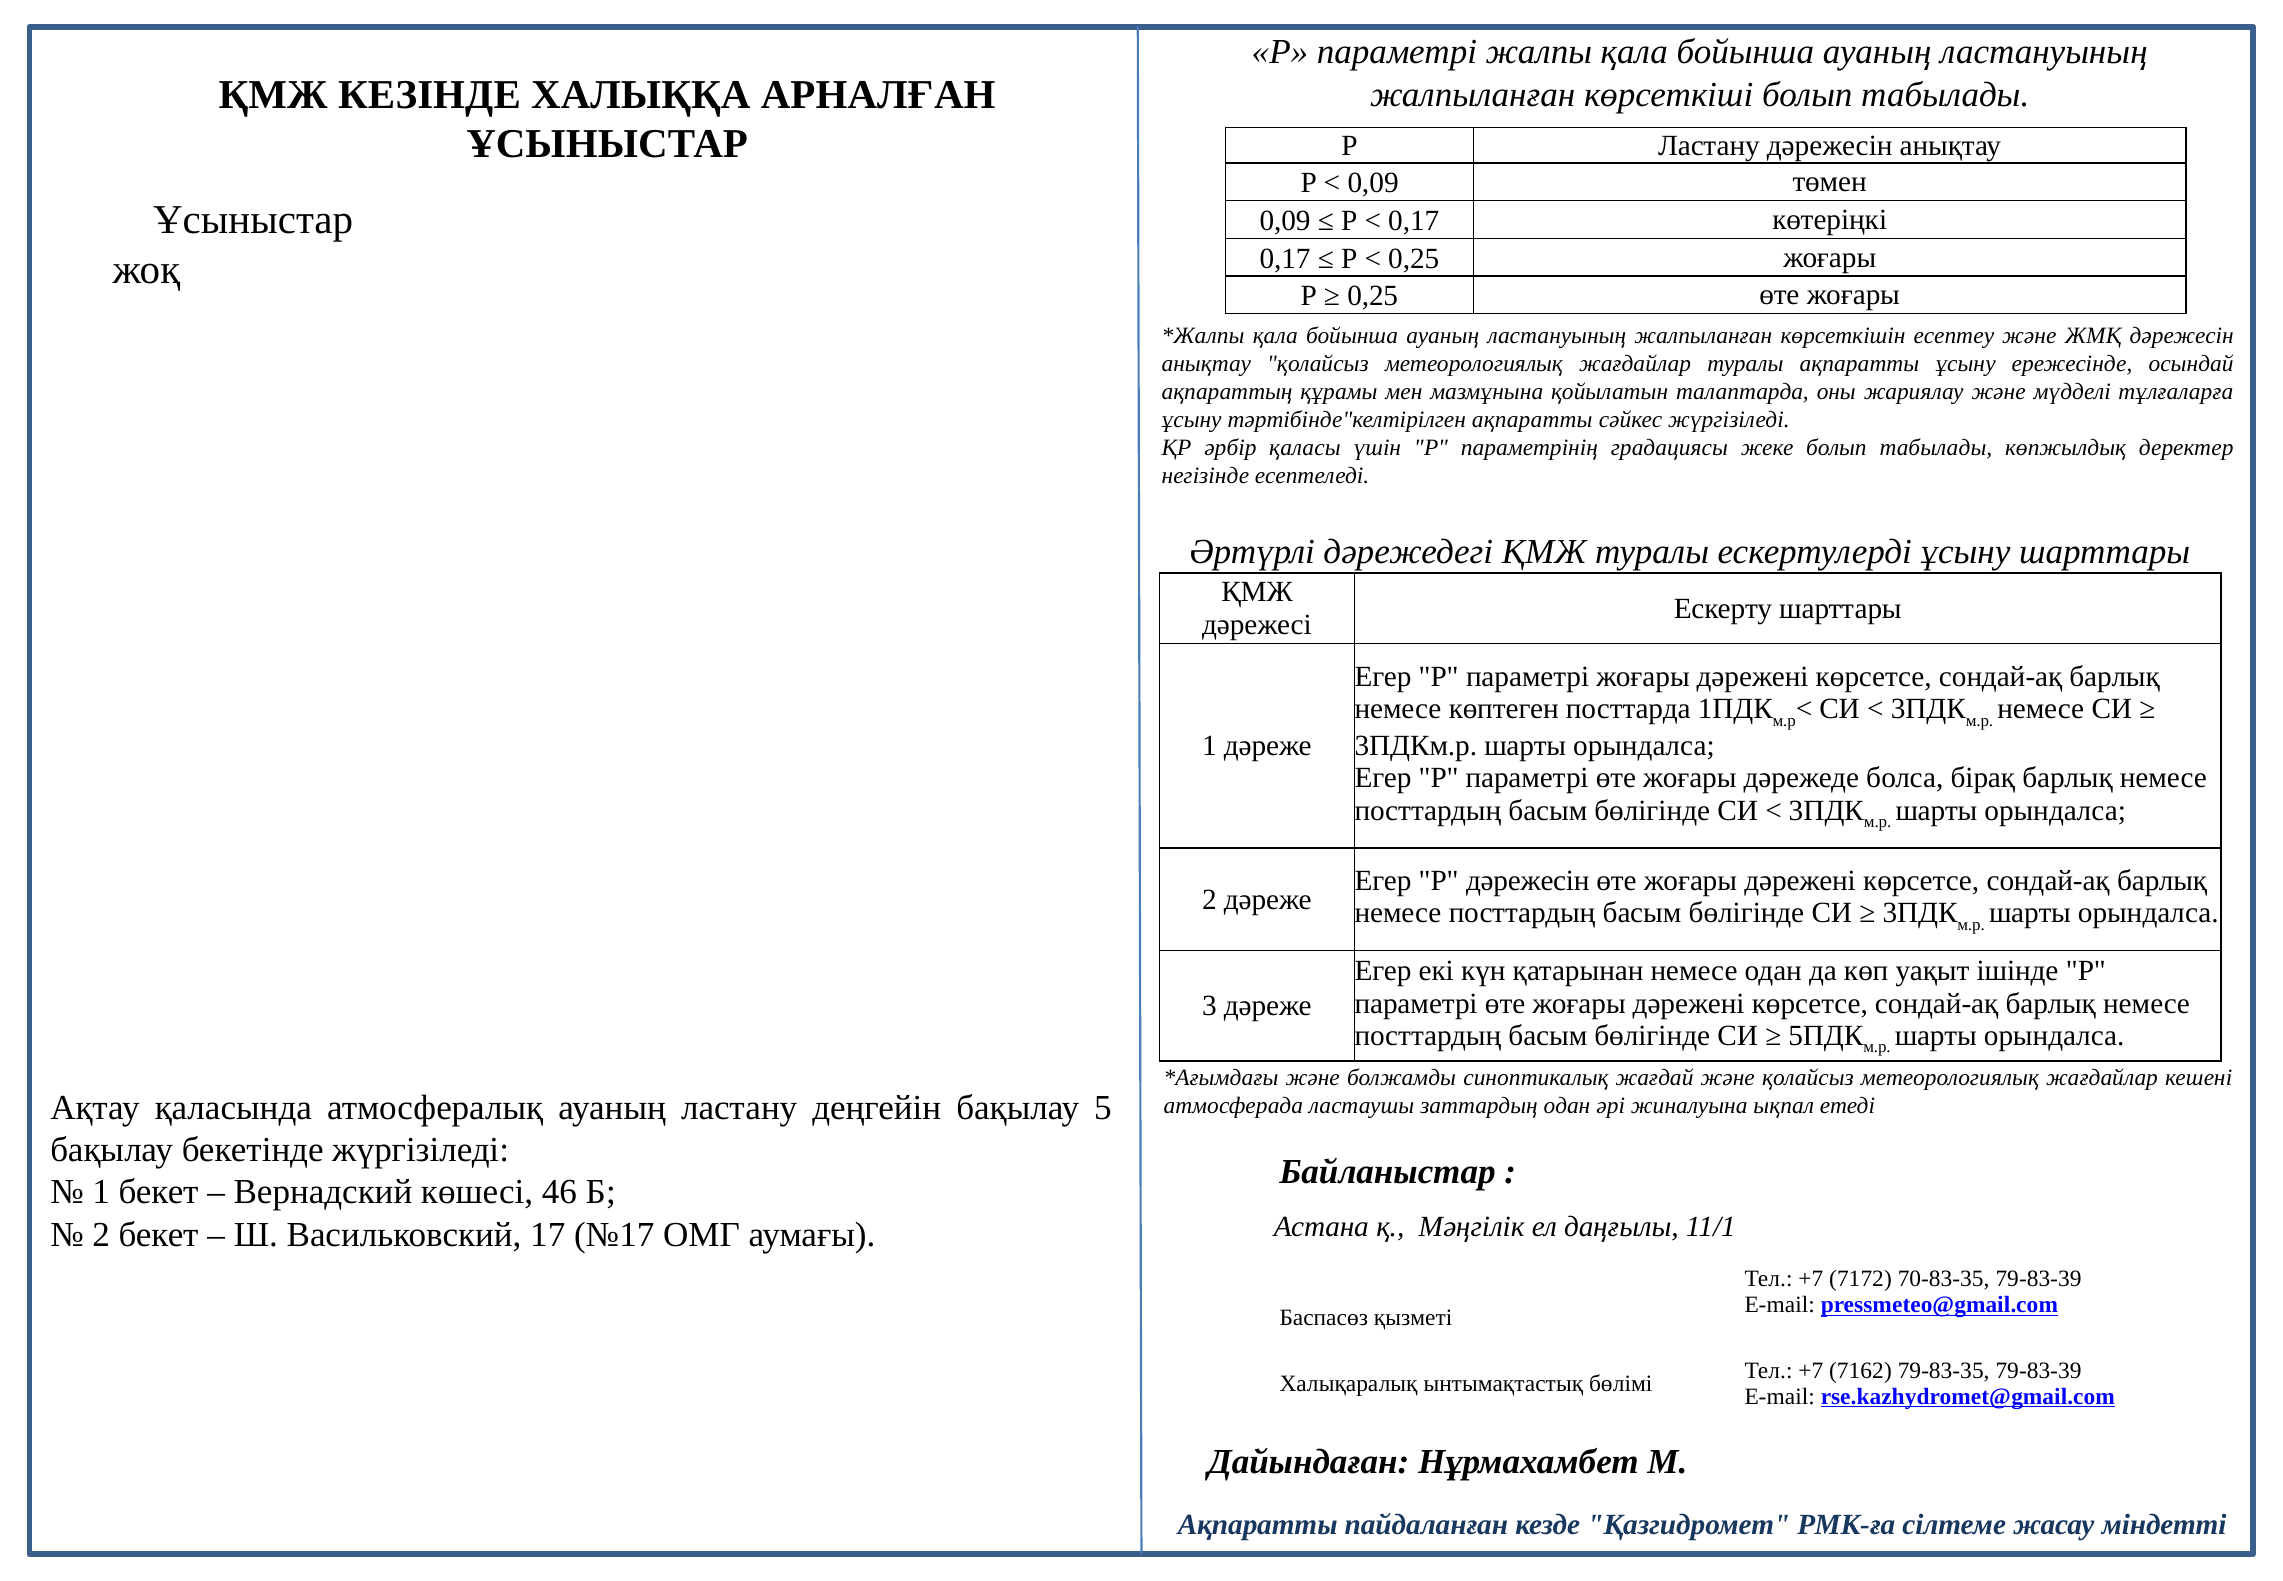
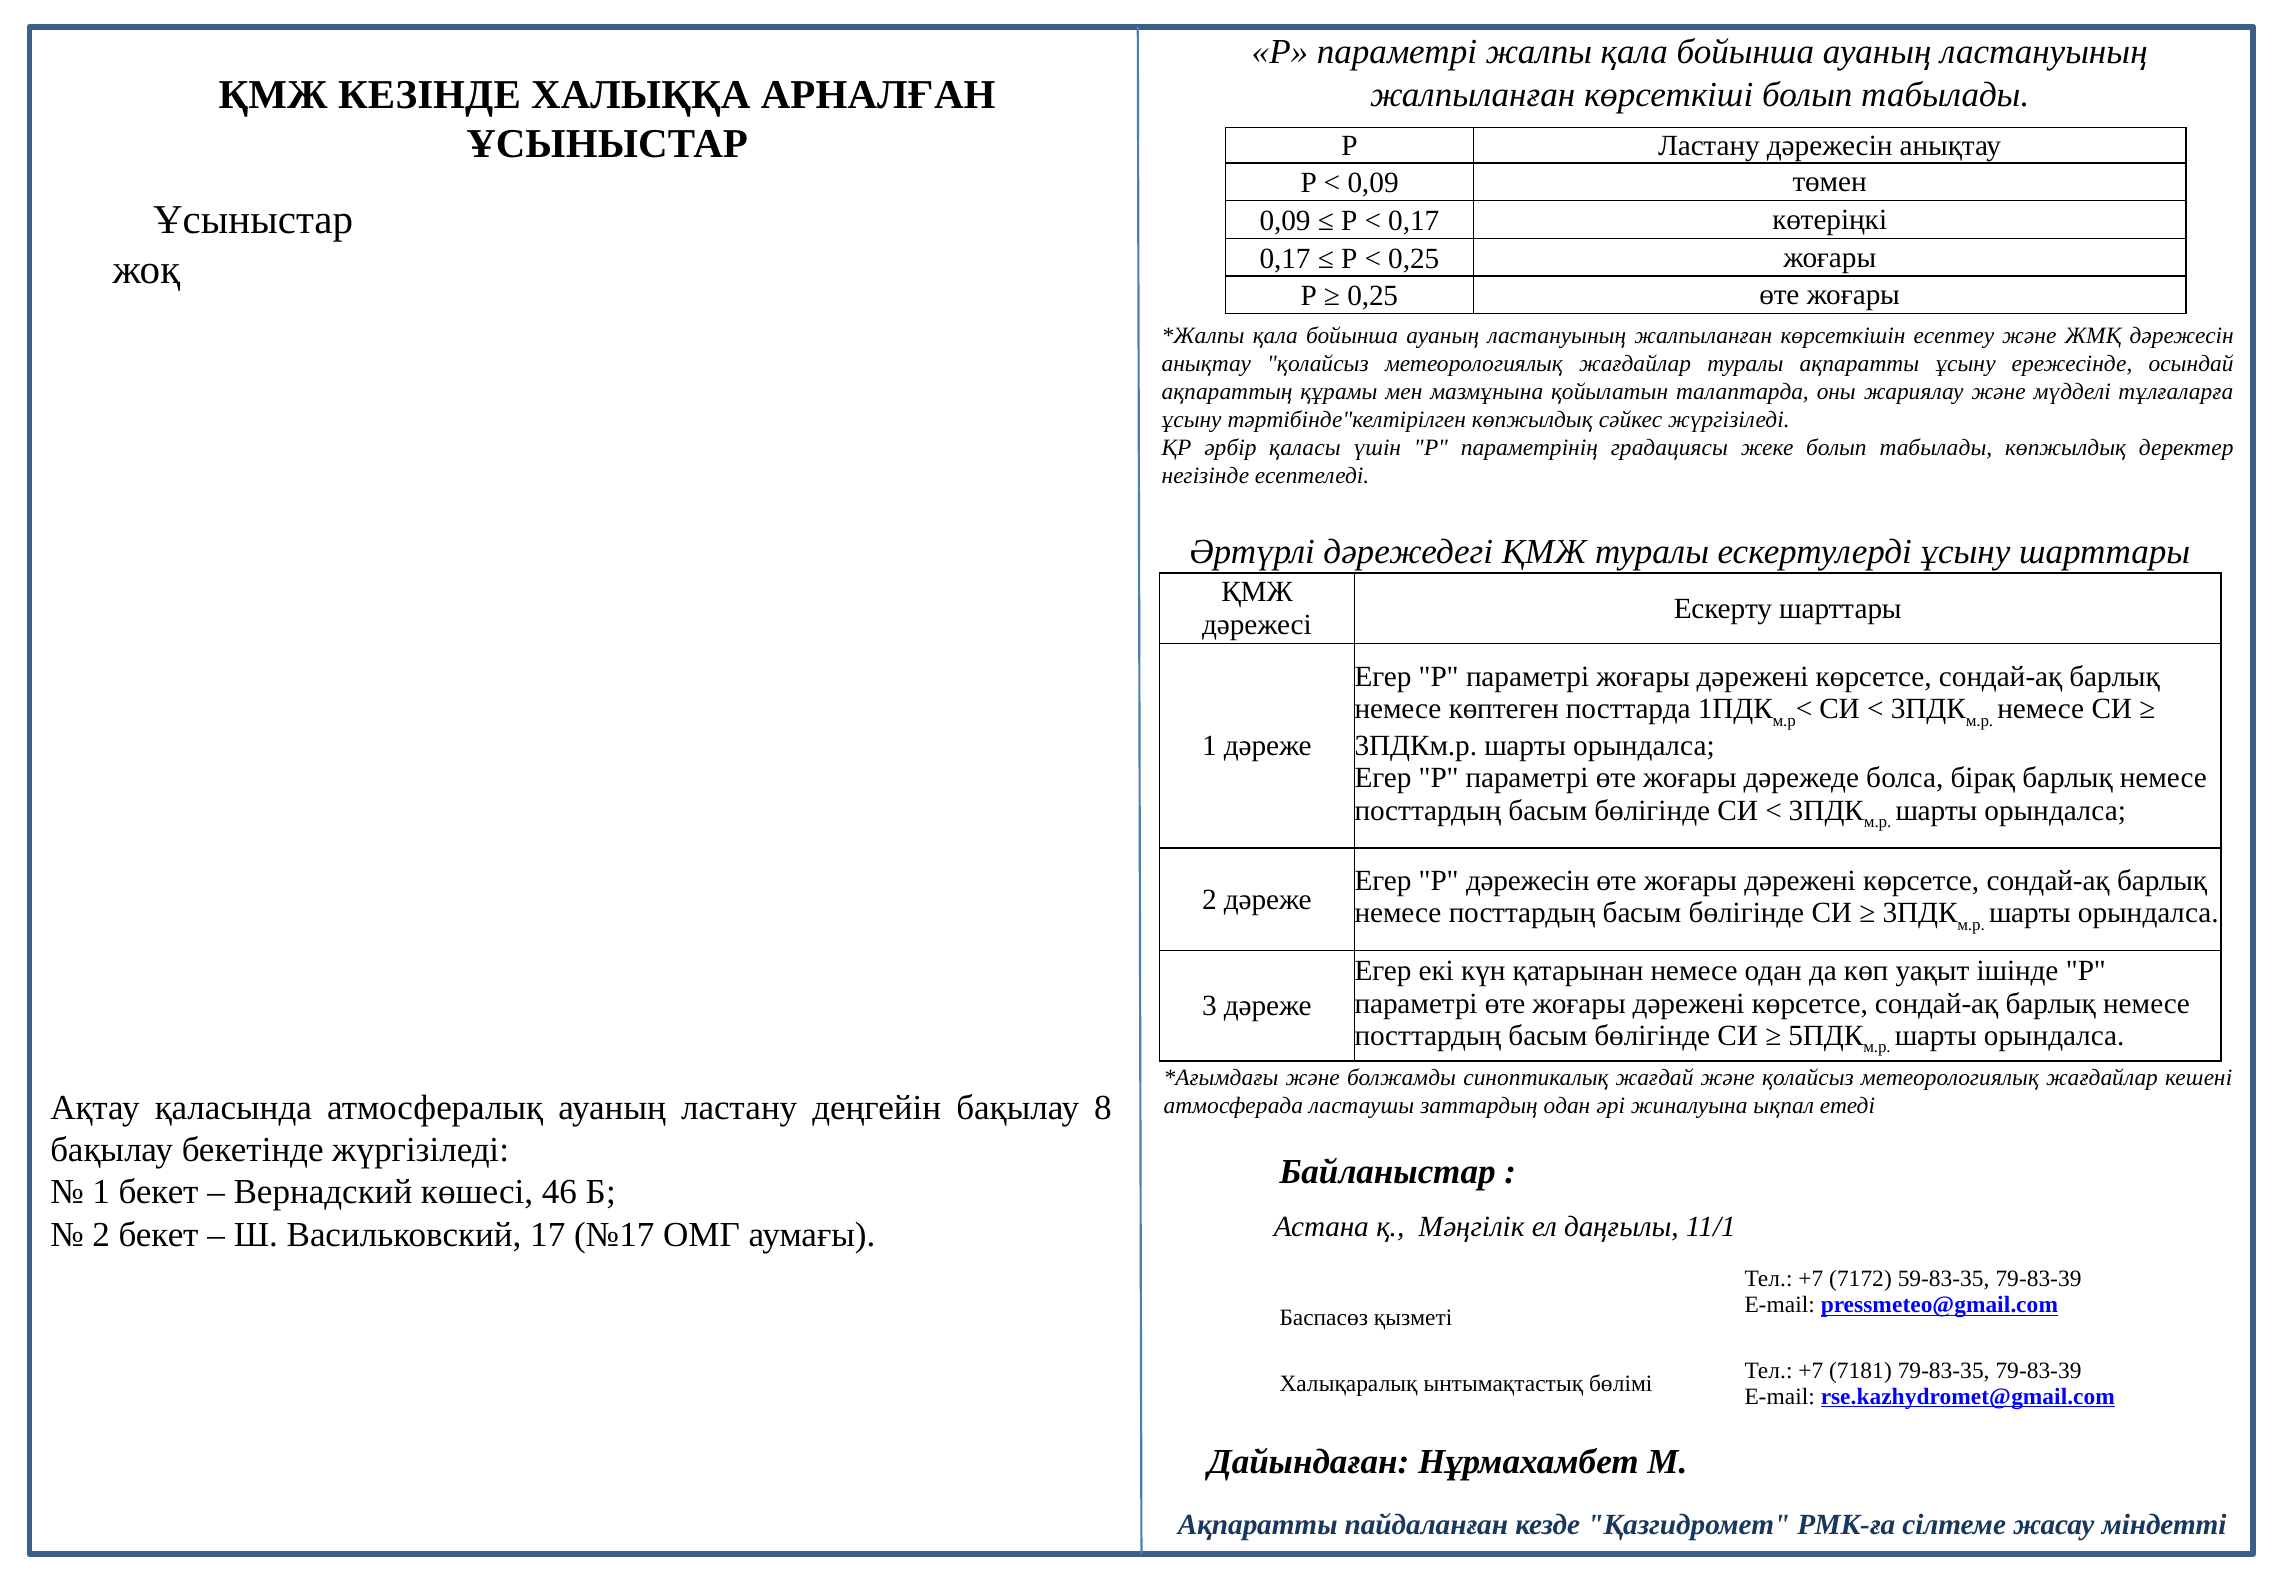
тәртібінде"келтірілген ақпаратты: ақпаратты -> көпжылдық
5: 5 -> 8
70-83-35: 70-83-35 -> 59-83-35
7162: 7162 -> 7181
